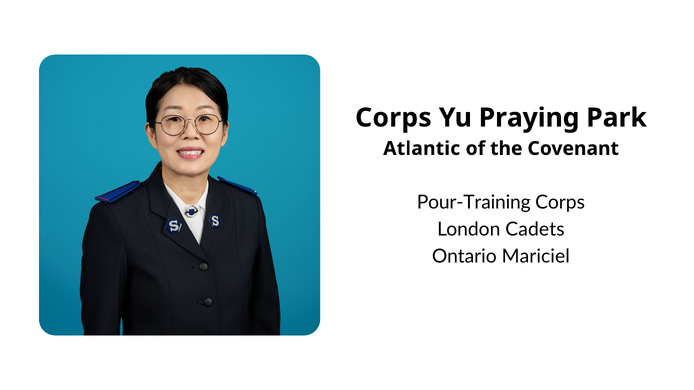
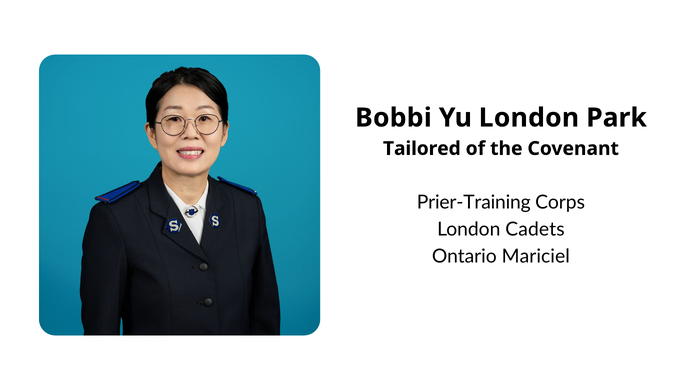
Corps at (393, 118): Corps -> Bobbi
Yu Praying: Praying -> London
Atlantic: Atlantic -> Tailored
Pour-Training: Pour-Training -> Prier-Training
